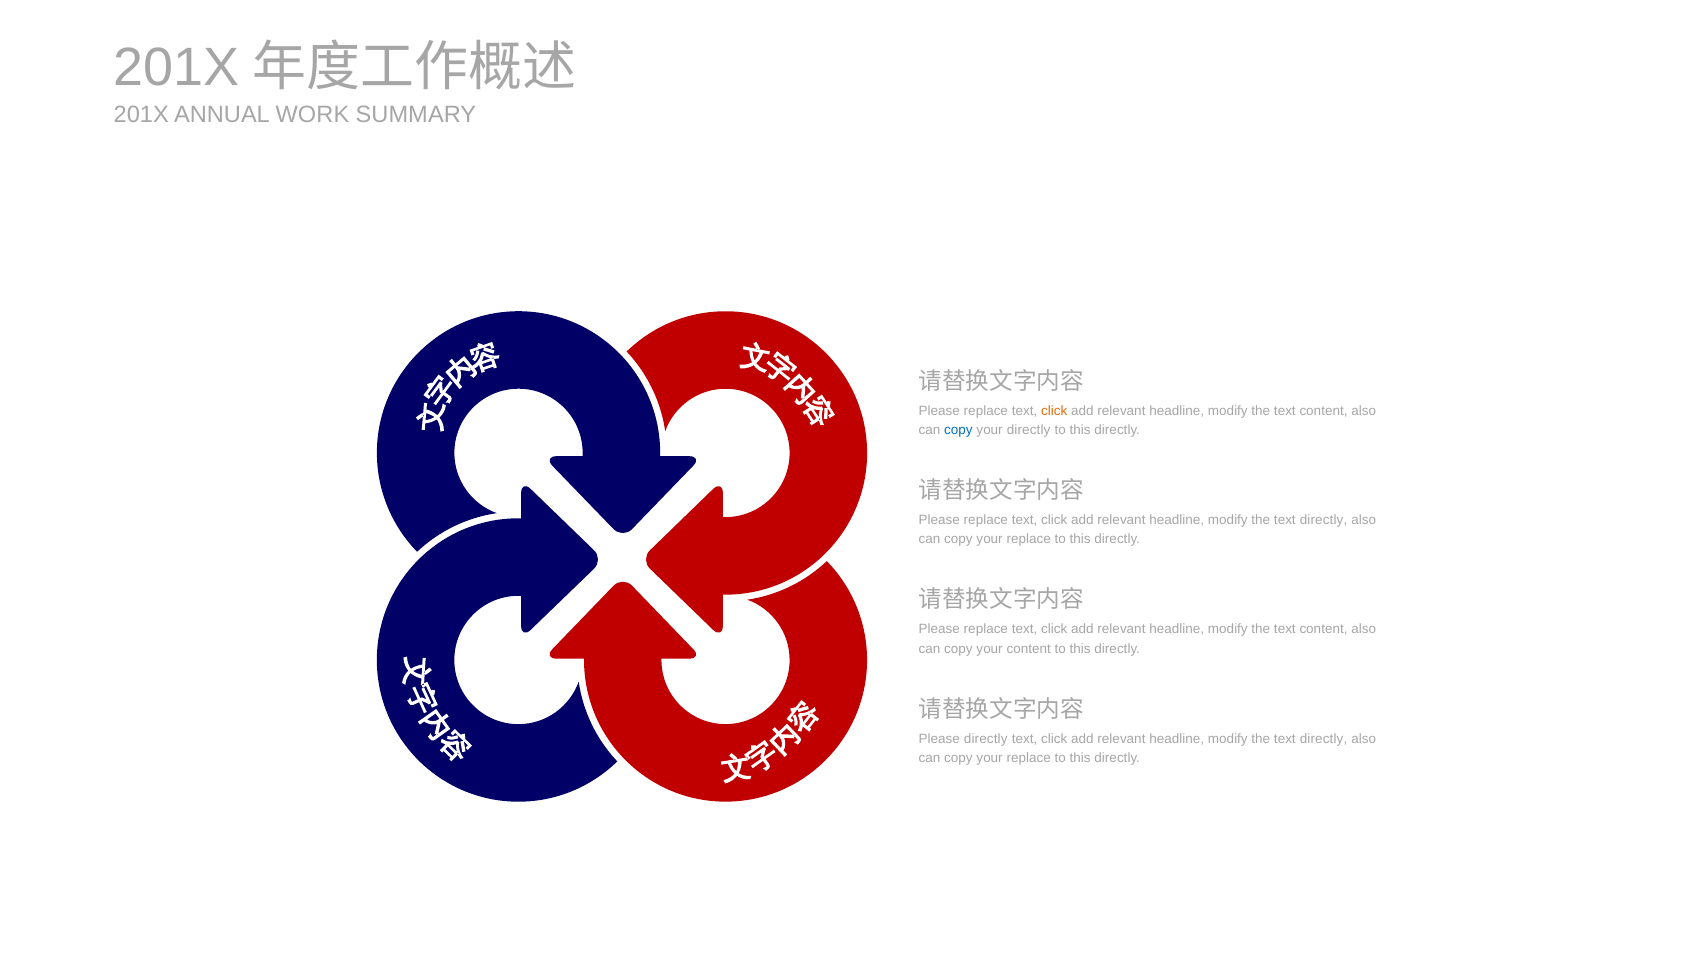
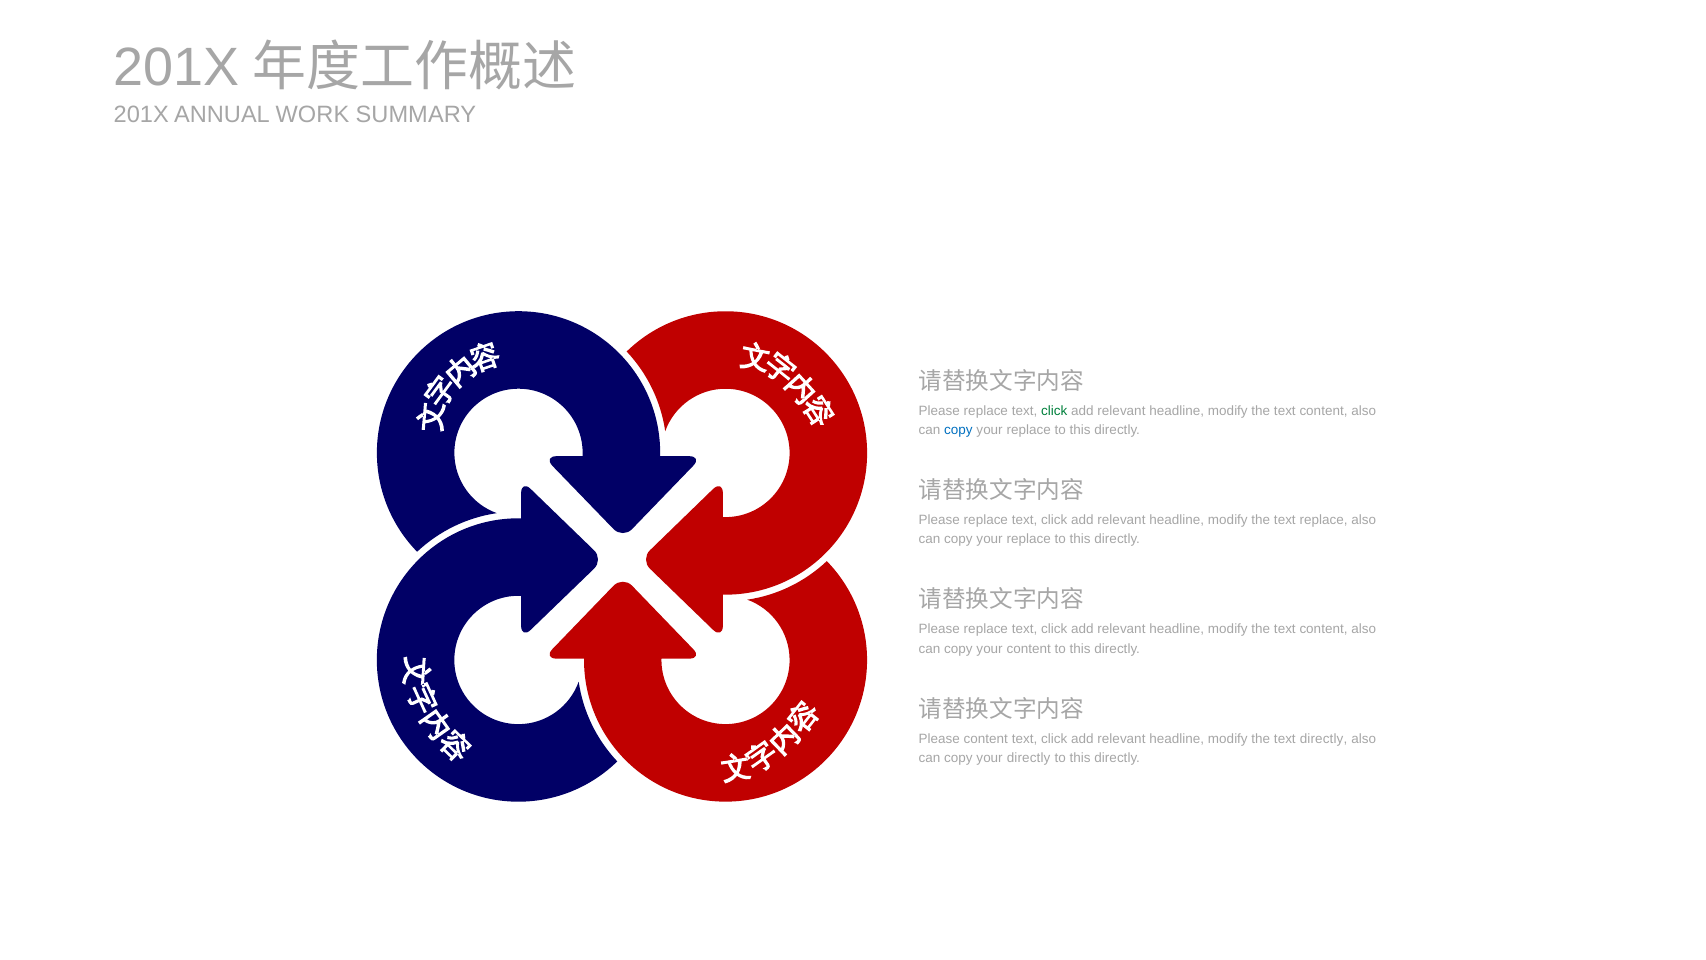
click at (1054, 411) colour: orange -> green
directly at (1029, 430): directly -> replace
directly at (1324, 520): directly -> replace
Please directly: directly -> content
replace at (1029, 758): replace -> directly
